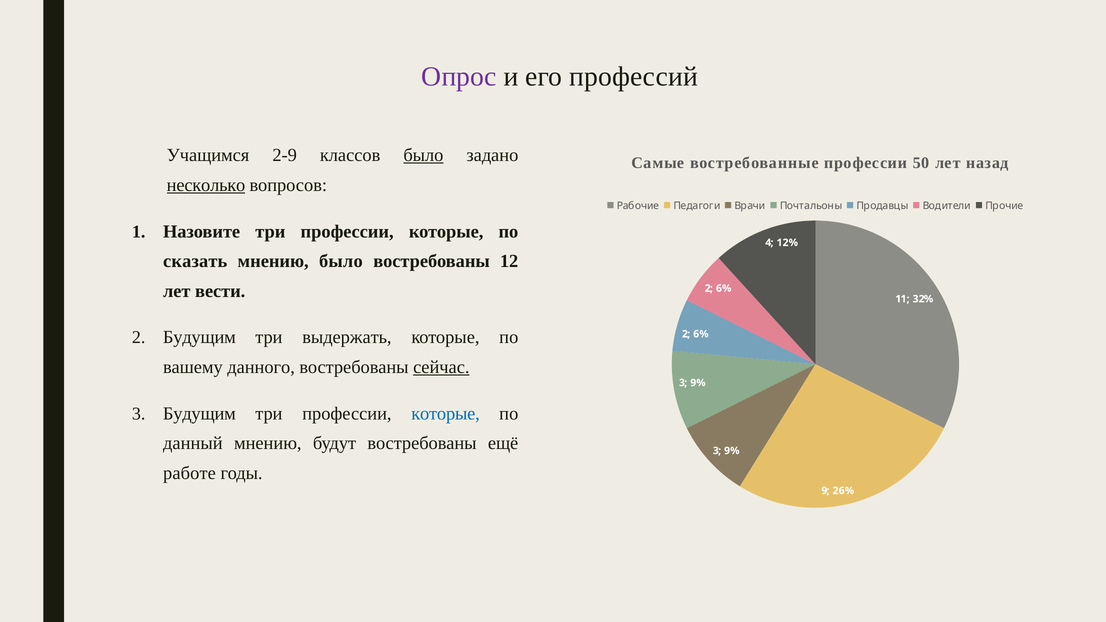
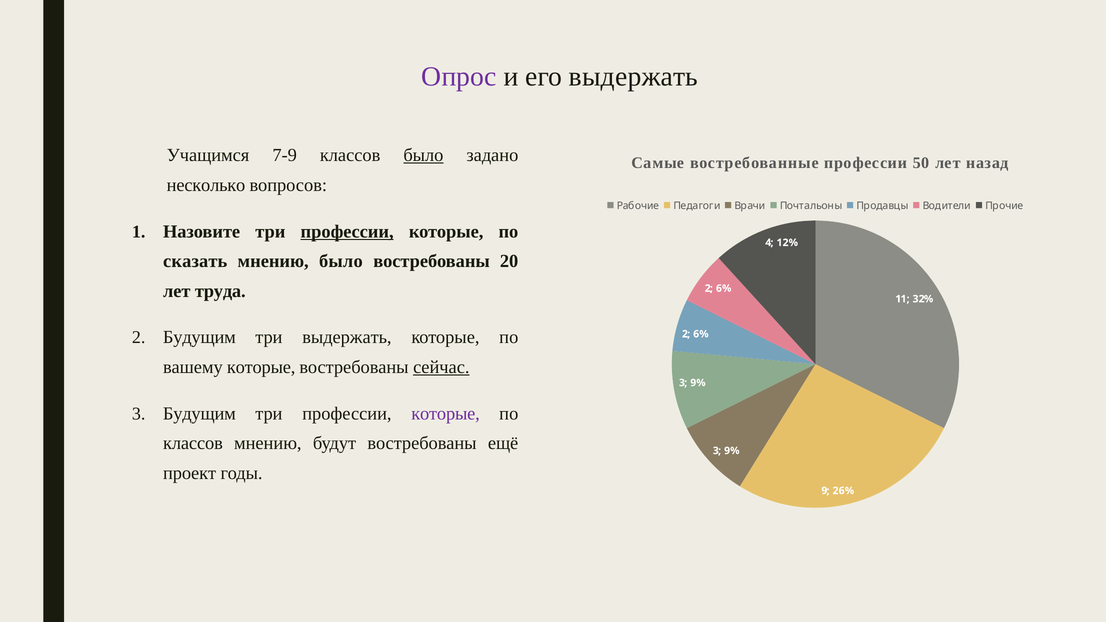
его профессий: профессий -> выдержать
2-9: 2-9 -> 7-9
несколько underline: present -> none
профессии at (347, 231) underline: none -> present
12: 12 -> 20
вести: вести -> труда
вашему данного: данного -> которые
которые at (446, 414) colour: blue -> purple
данный at (193, 443): данный -> классов
работе: работе -> проект
